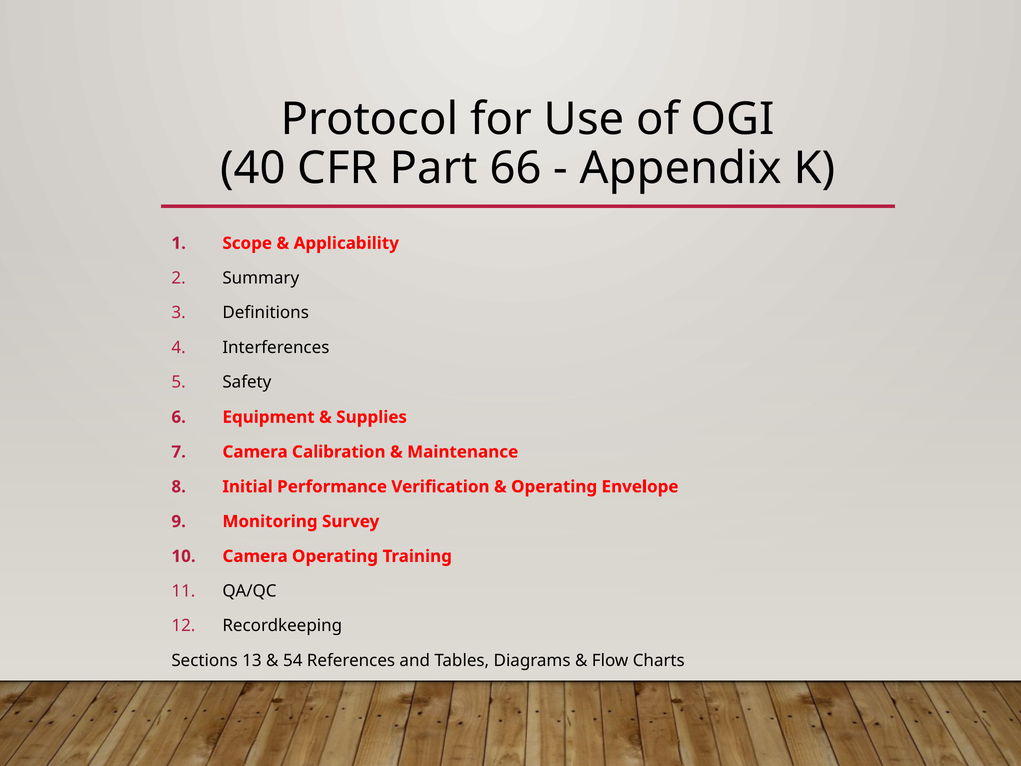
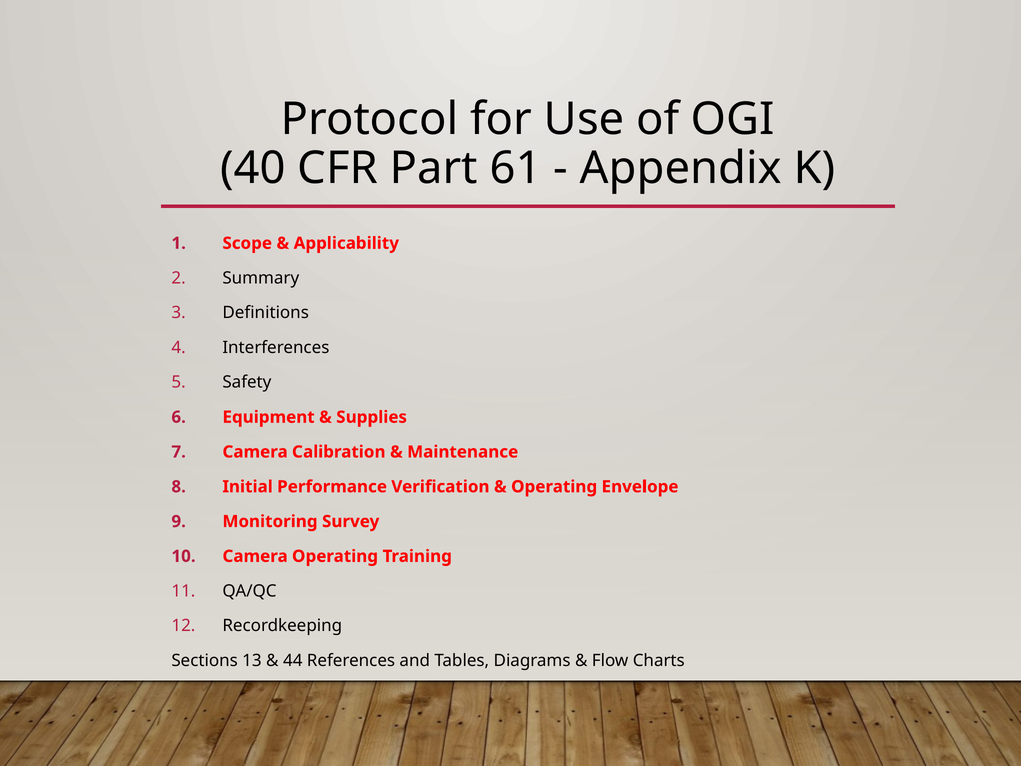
66: 66 -> 61
54: 54 -> 44
